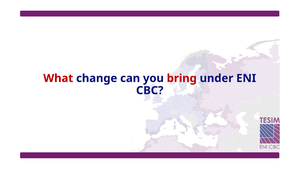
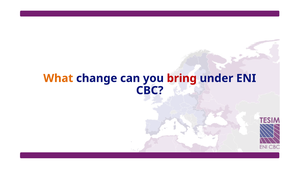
What colour: red -> orange
